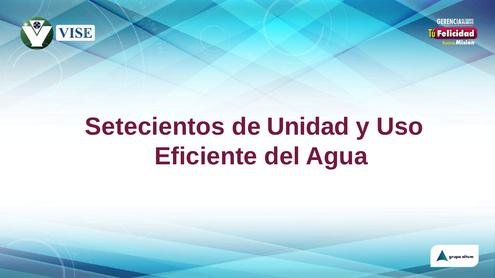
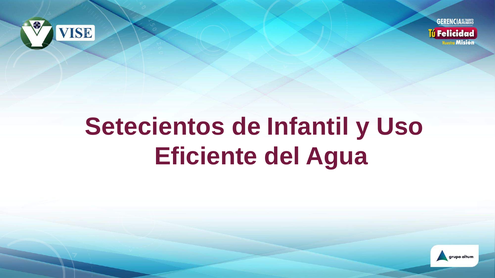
Unidad: Unidad -> Infantil
